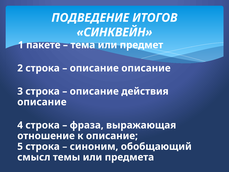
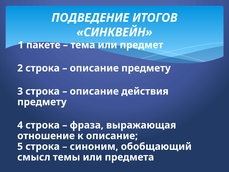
описание описание: описание -> предмету
описание at (42, 102): описание -> предмету
